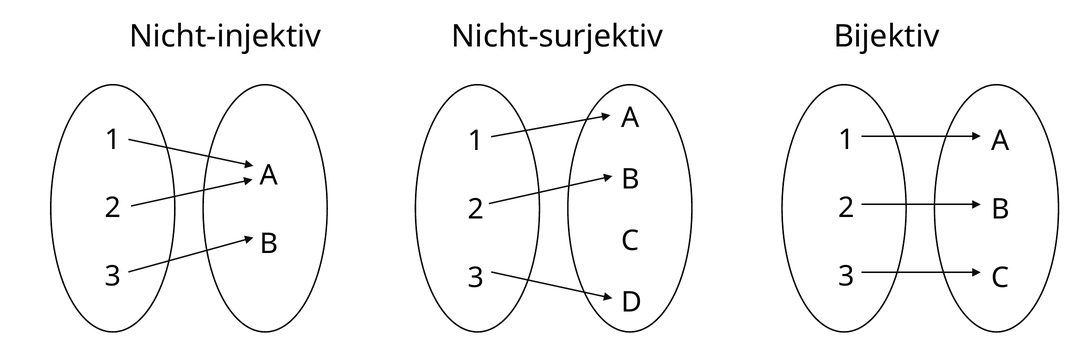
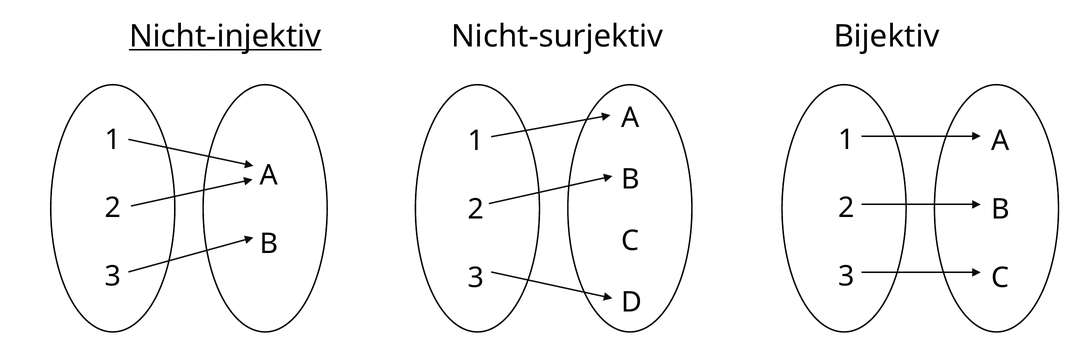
Nicht-injektiv underline: none -> present
